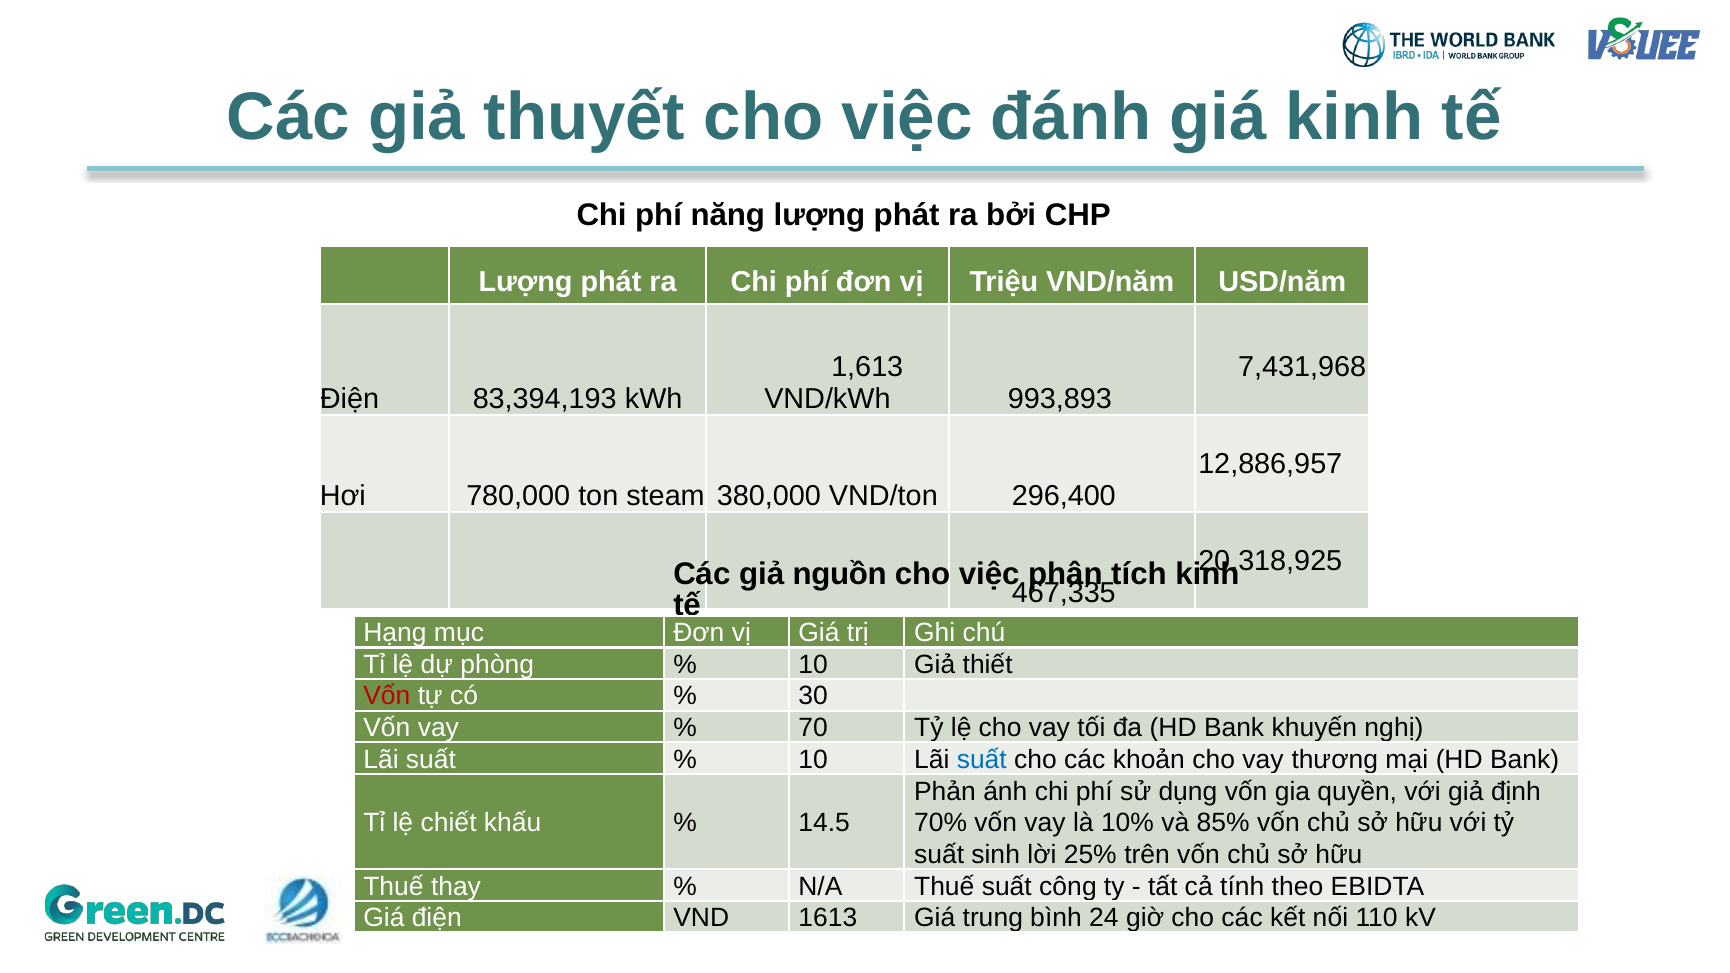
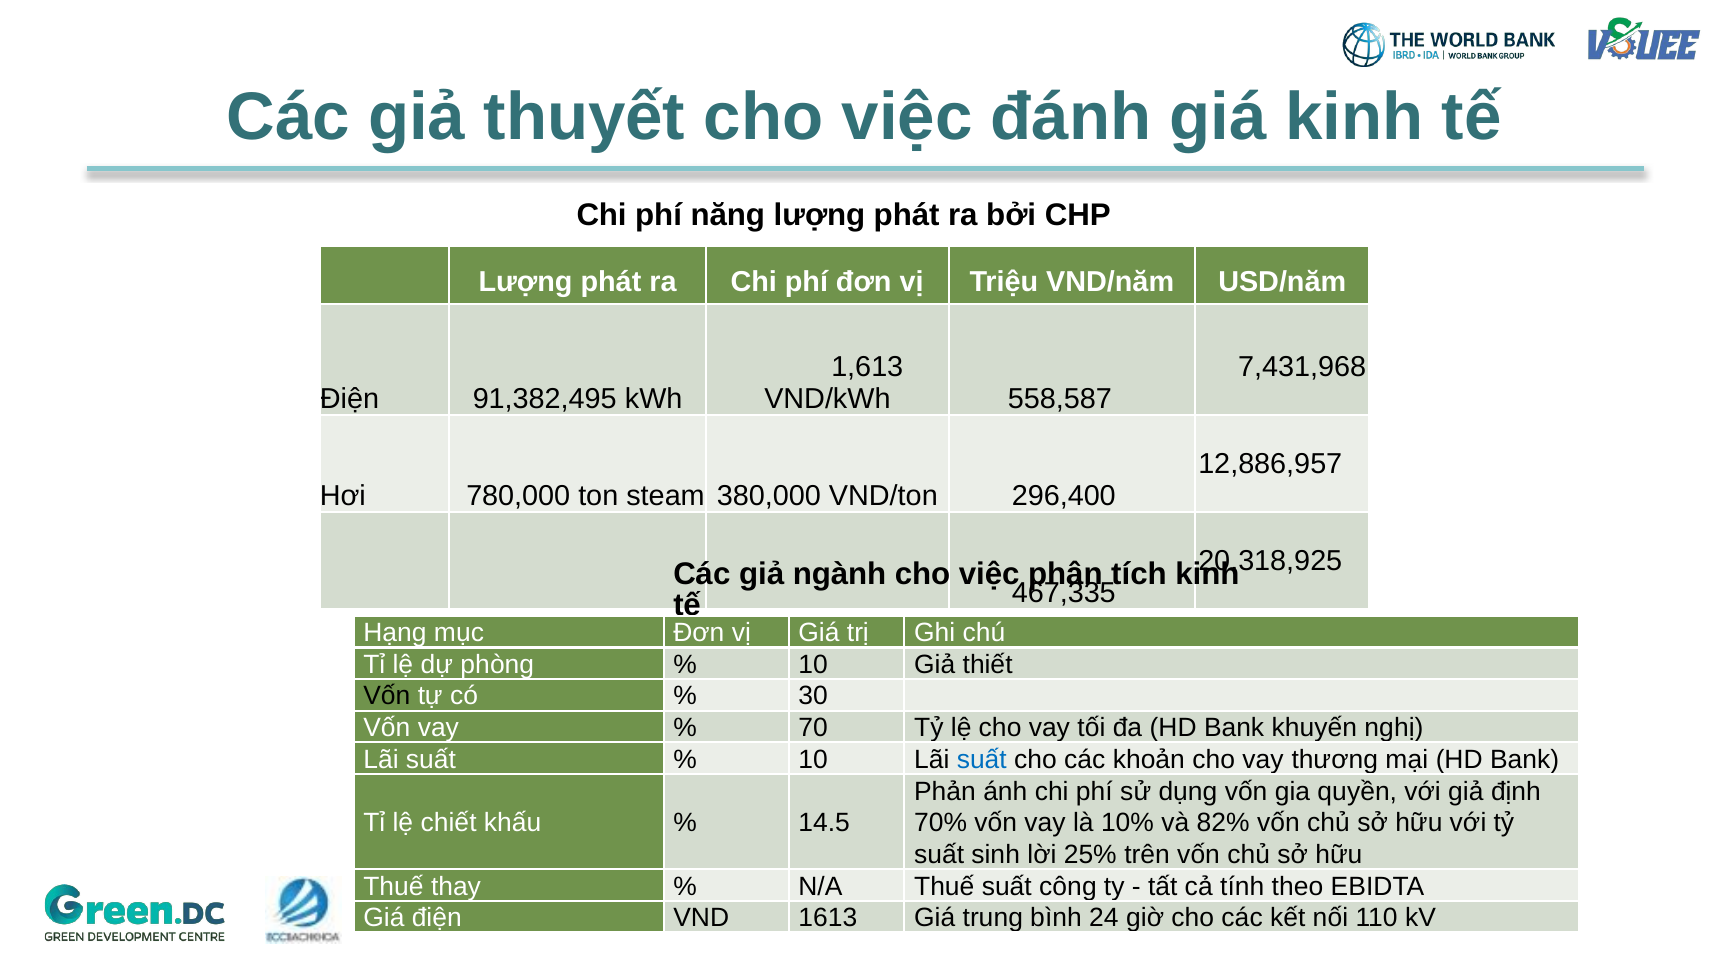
83,394,193: 83,394,193 -> 91,382,495
993,893: 993,893 -> 558,587
nguồn: nguồn -> ngành
Vốn at (387, 696) colour: red -> black
85%: 85% -> 82%
